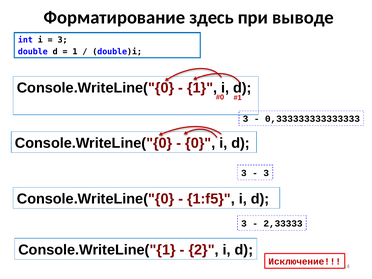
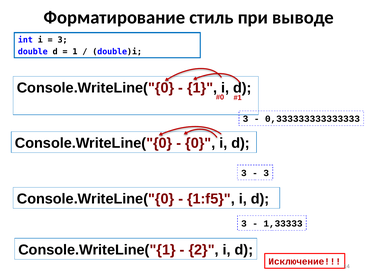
здесь: здесь -> стиль
2,33333: 2,33333 -> 1,33333
